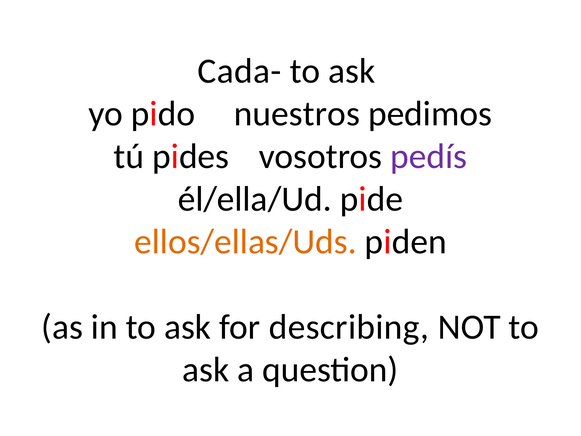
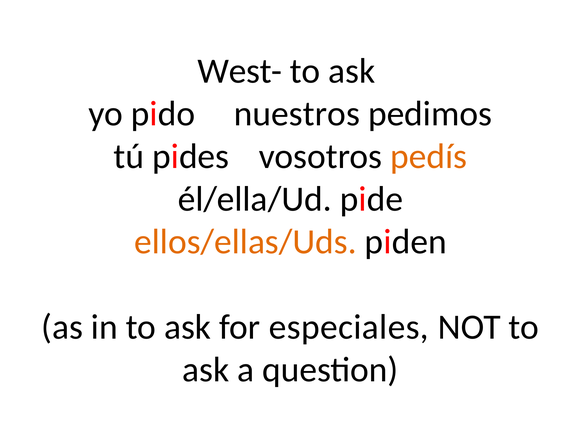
Cada-: Cada- -> West-
pedís colour: purple -> orange
describing: describing -> especiales
